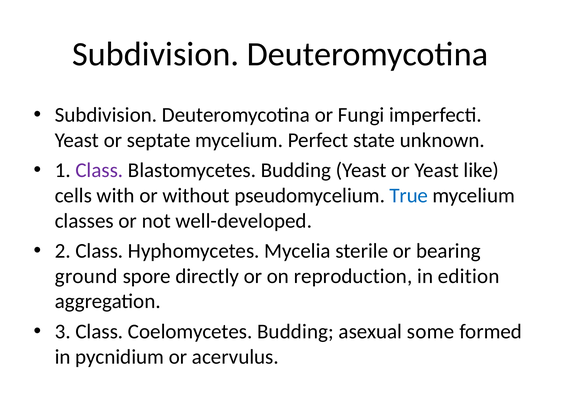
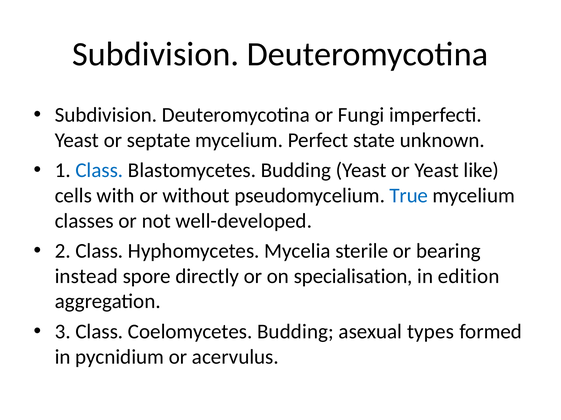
Class at (99, 171) colour: purple -> blue
ground: ground -> instead
reproduction: reproduction -> specialisation
some: some -> types
